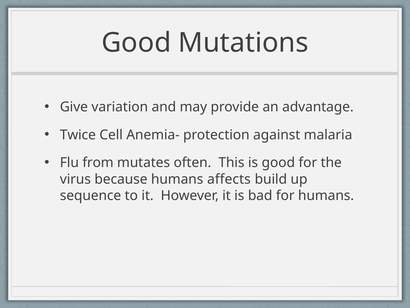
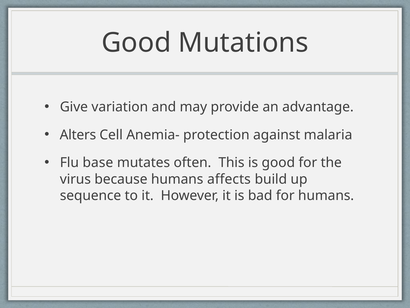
Twice: Twice -> Alters
from: from -> base
